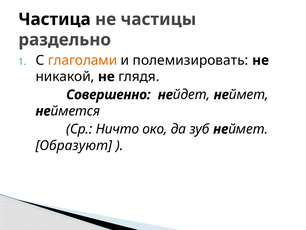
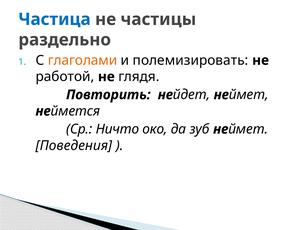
Частица colour: black -> blue
никакой: никакой -> работой
Совершенно: Совершенно -> Повторить
Образуют: Образуют -> Поведения
